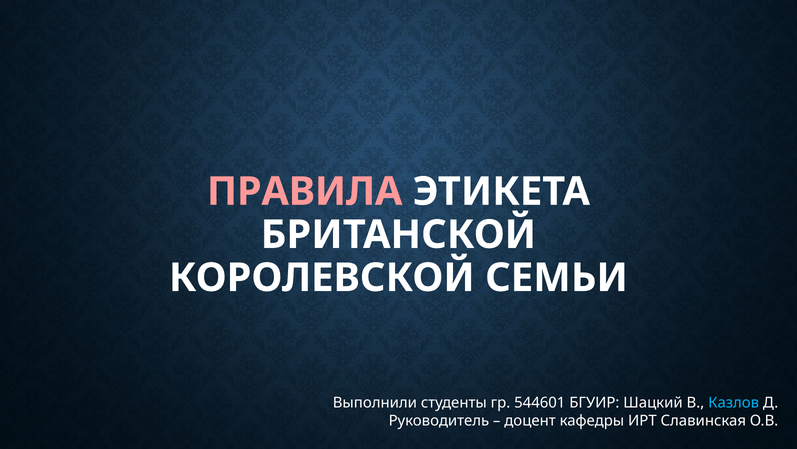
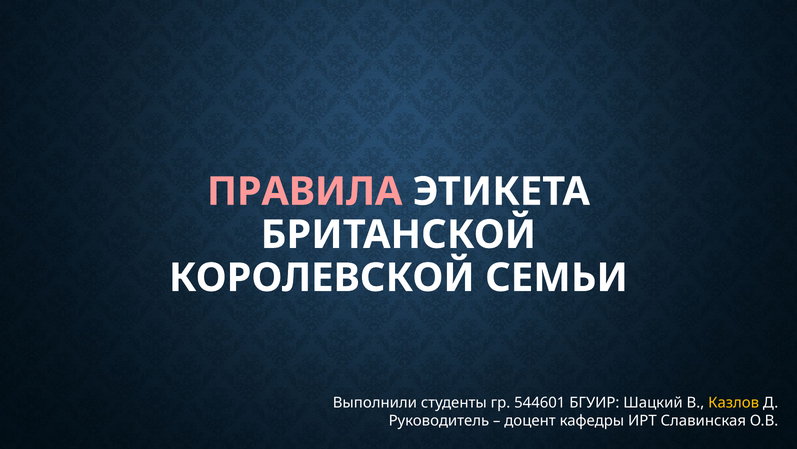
Казлов colour: light blue -> yellow
